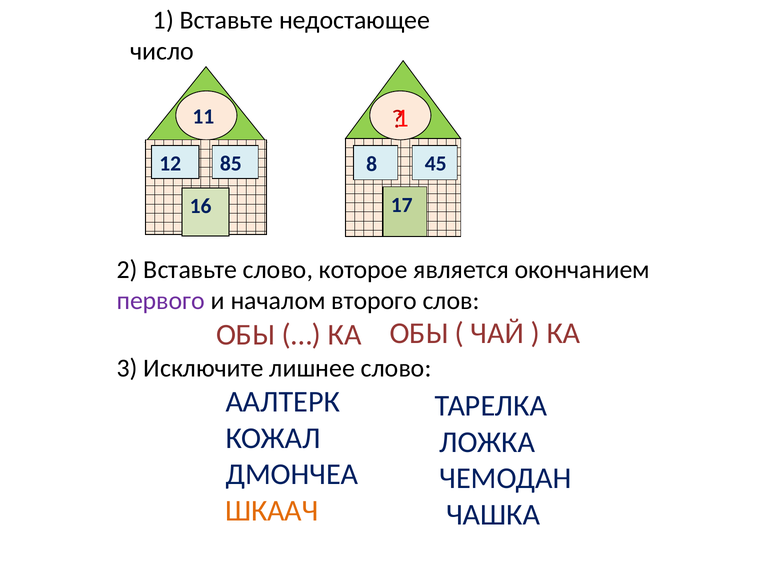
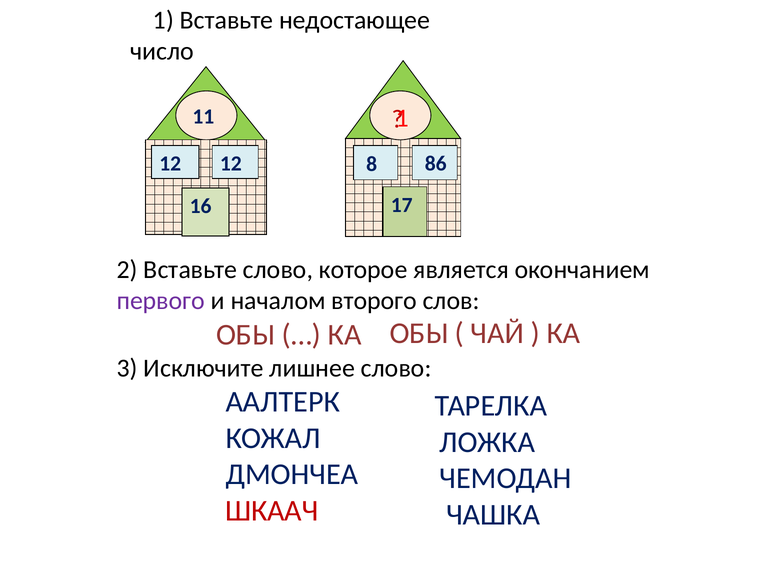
12 85: 85 -> 12
45: 45 -> 86
ШКААЧ colour: orange -> red
